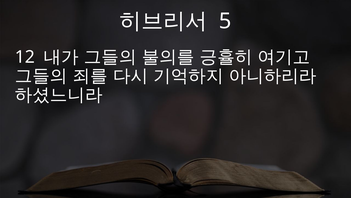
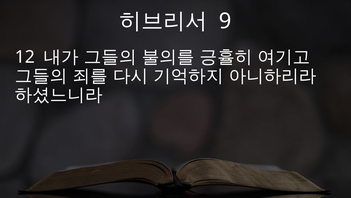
5: 5 -> 9
